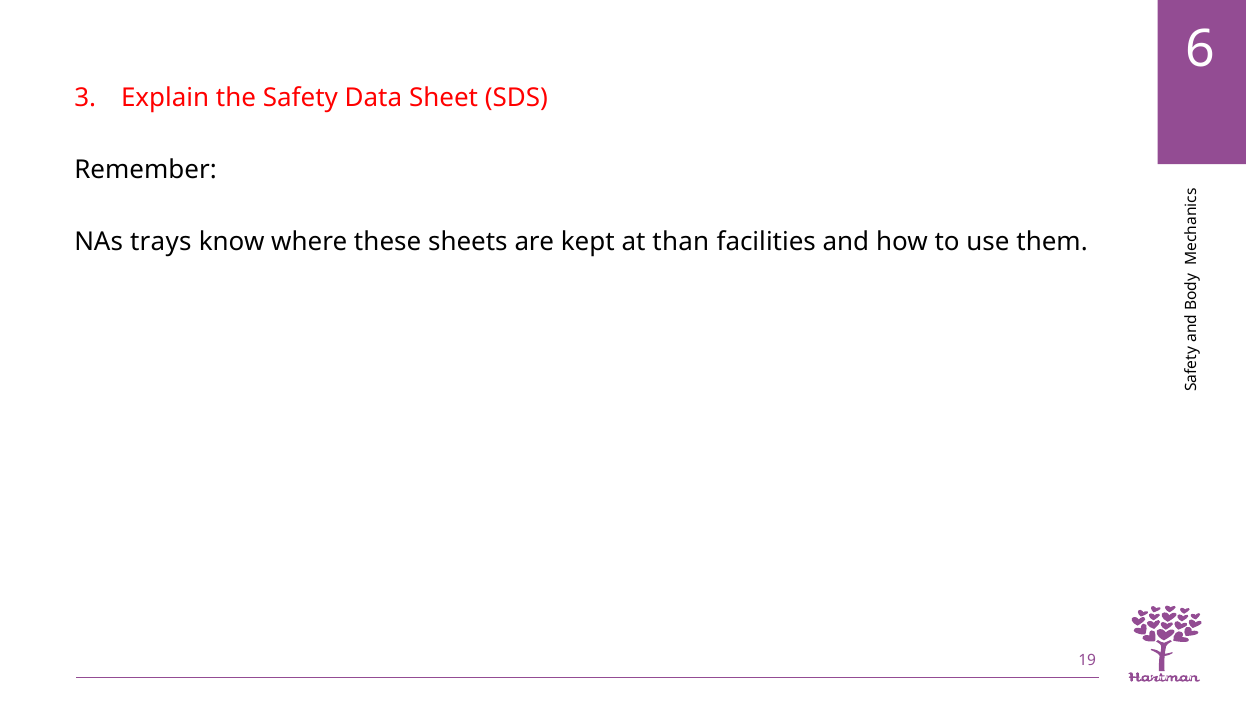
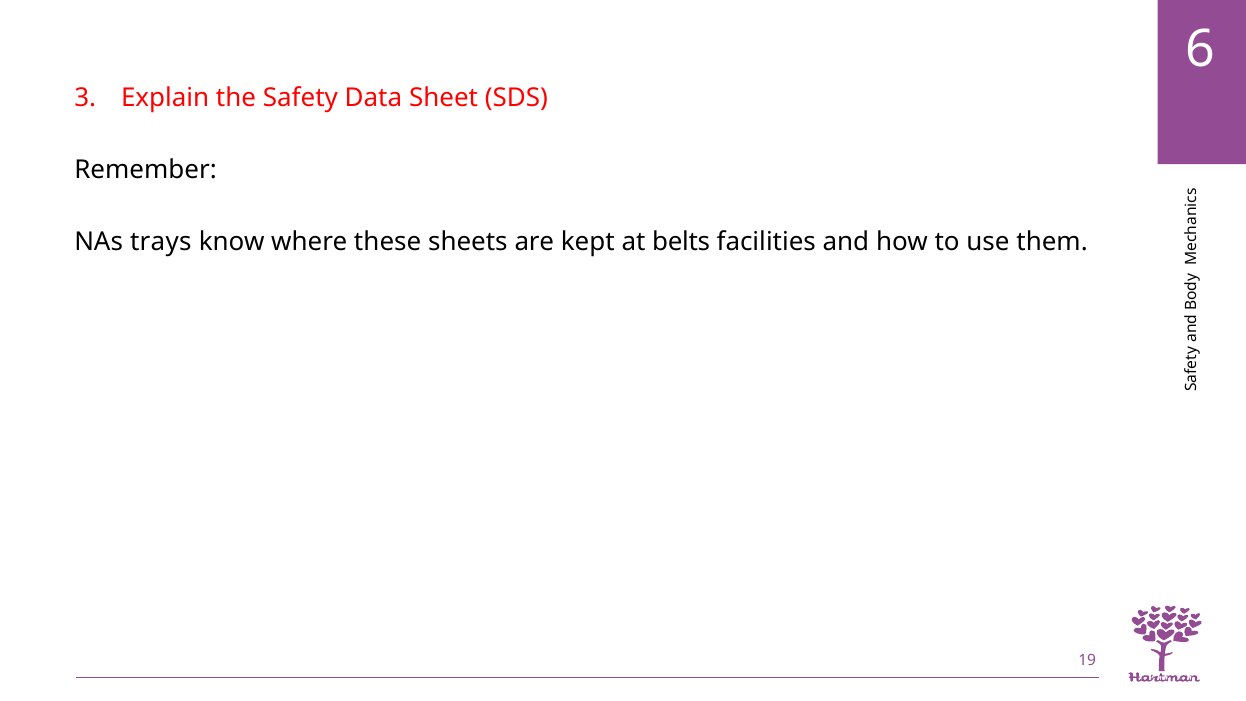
than: than -> belts
